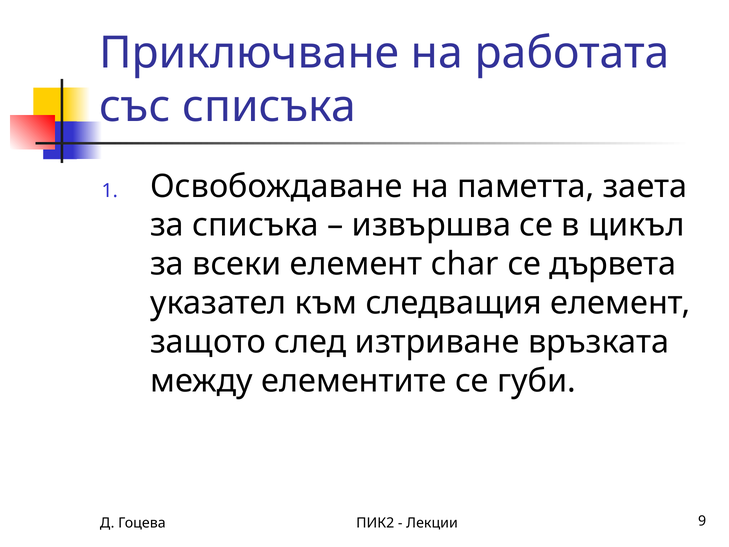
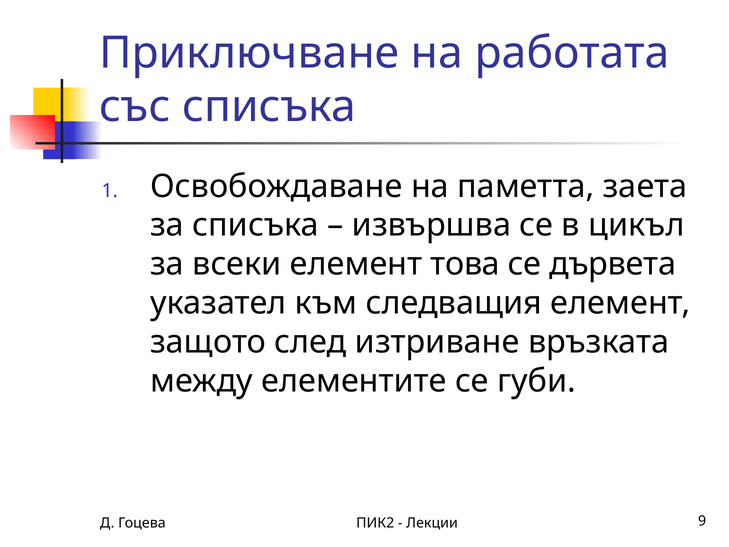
char: char -> това
